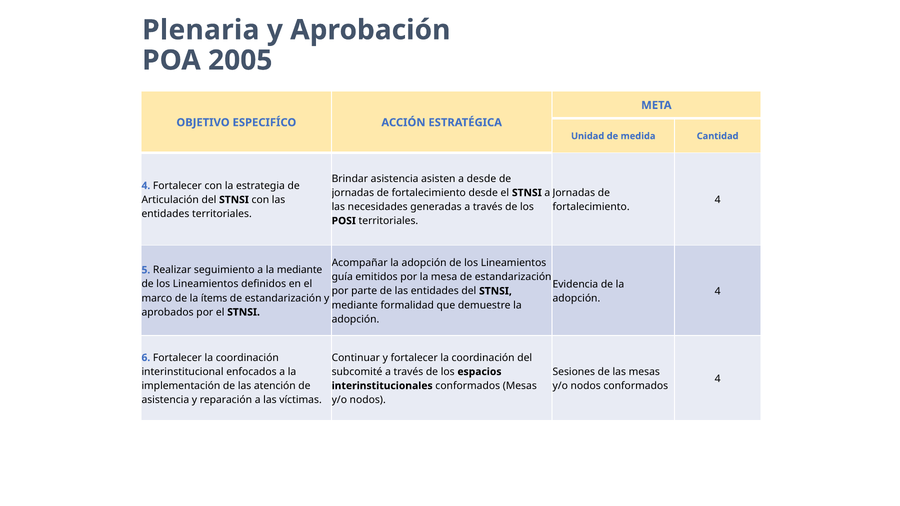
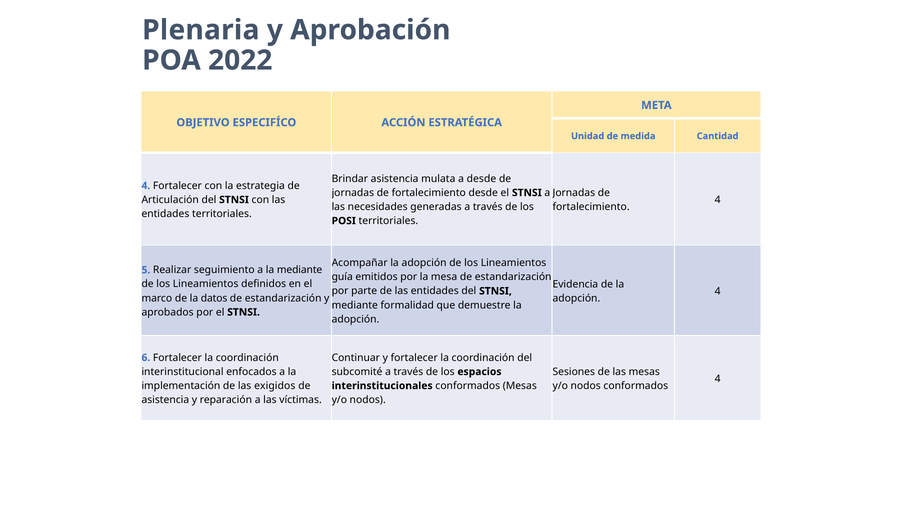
2005: 2005 -> 2022
asisten: asisten -> mulata
ítems: ítems -> datos
atención: atención -> exigidos
